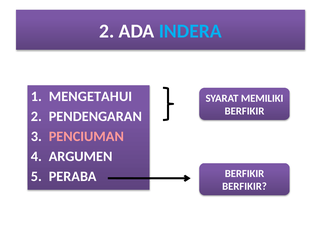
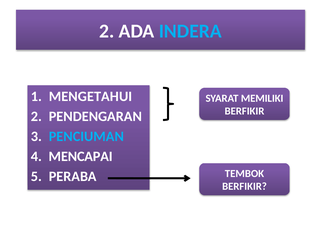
PENCIUMAN colour: pink -> light blue
ARGUMEN: ARGUMEN -> MENCAPAI
BERFIKIR at (245, 173): BERFIKIR -> TEMBOK
